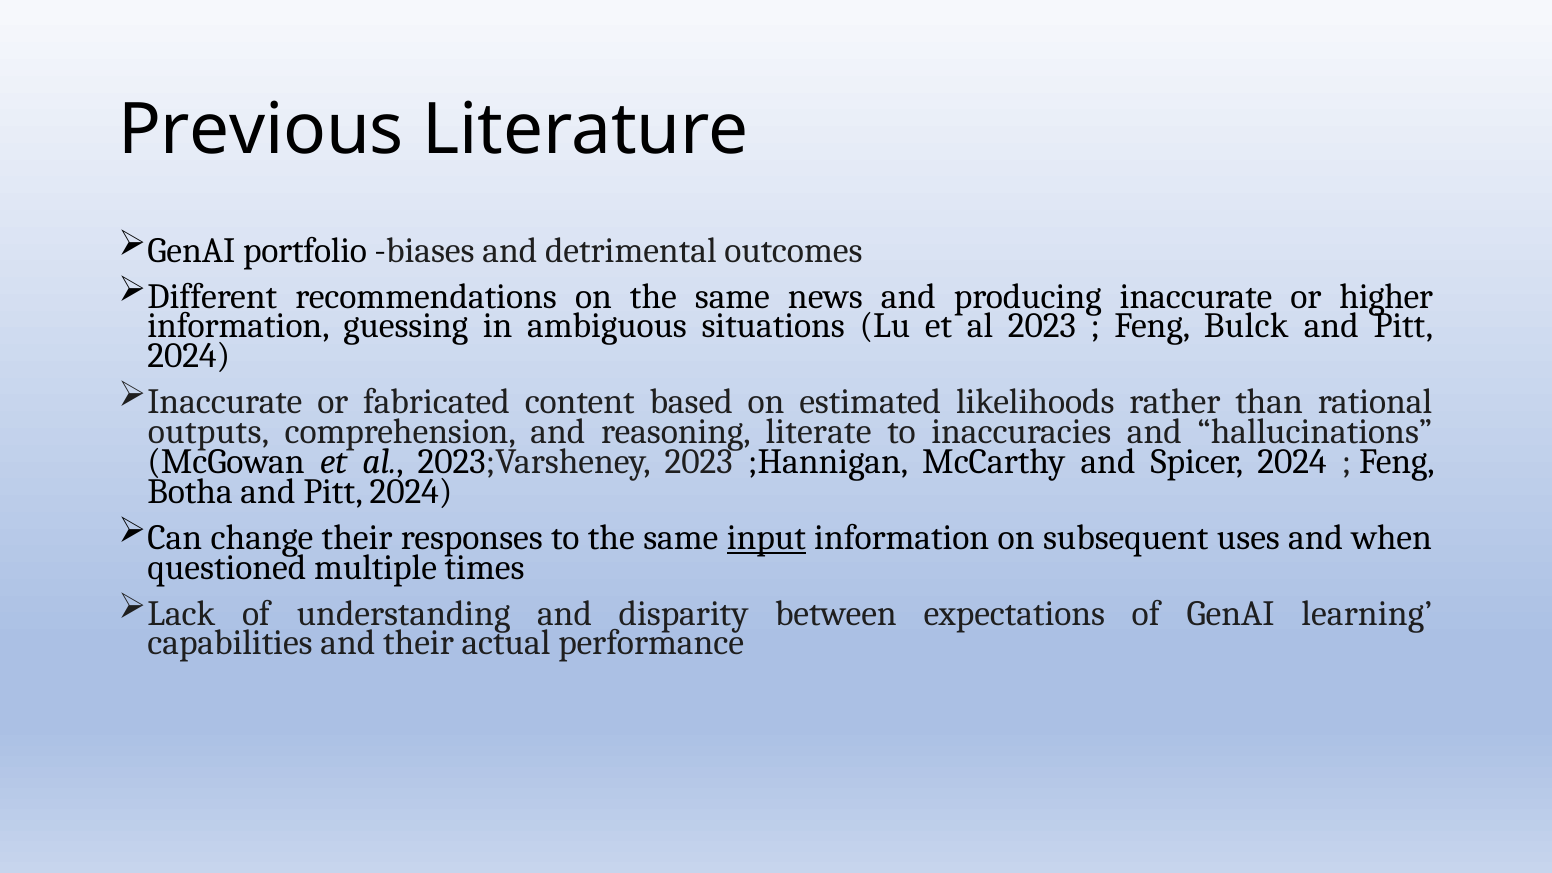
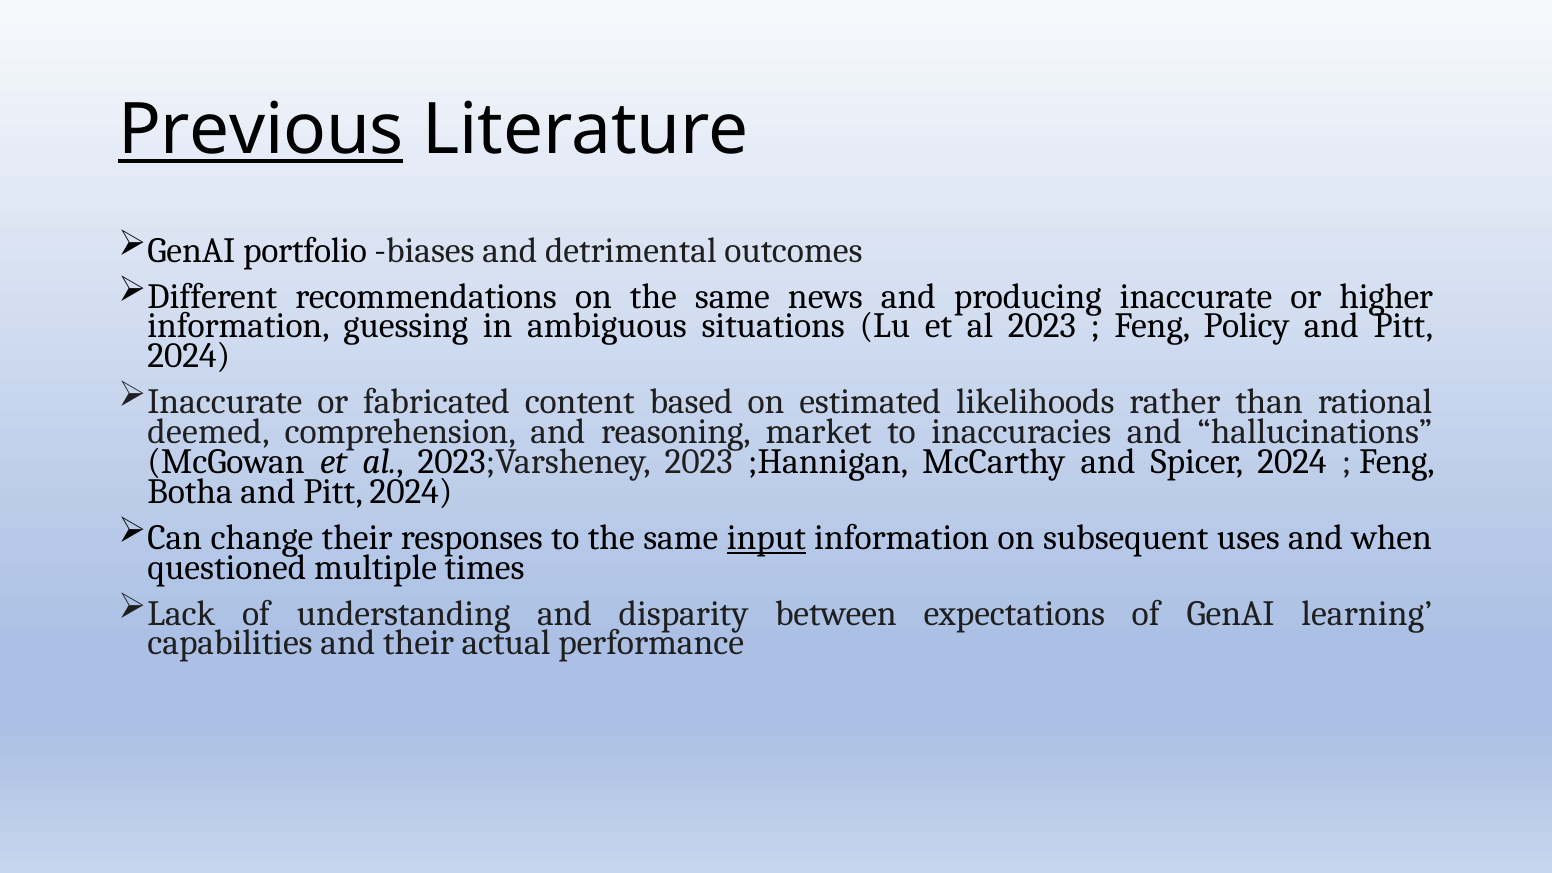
Previous underline: none -> present
Bulck: Bulck -> Policy
outputs: outputs -> deemed
literate: literate -> market
